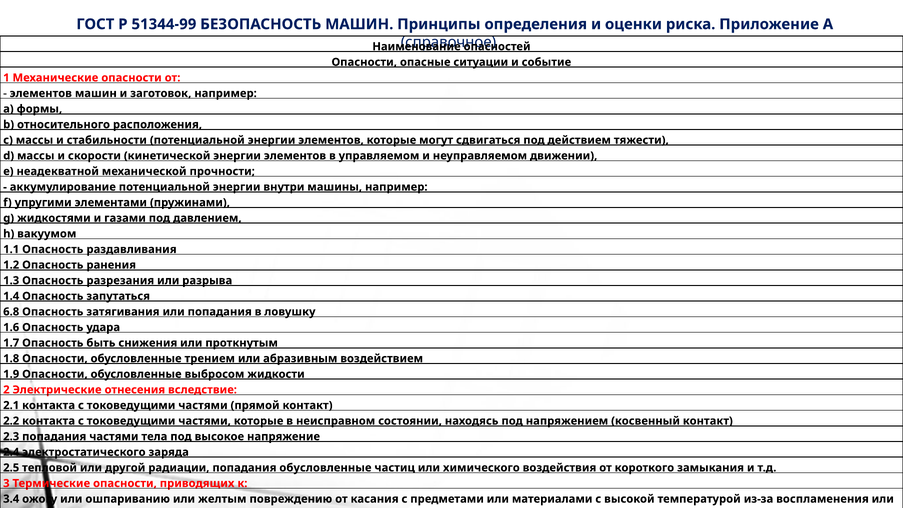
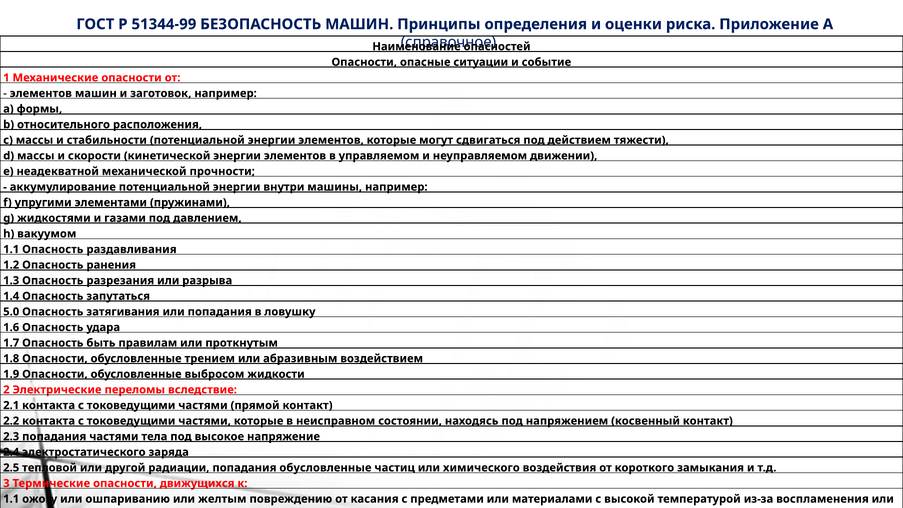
6.8: 6.8 -> 5.0
снижения: снижения -> правилам
отнесения: отнесения -> переломы
приводящих: приводящих -> движущихся
3.4 at (11, 499): 3.4 -> 1.1
